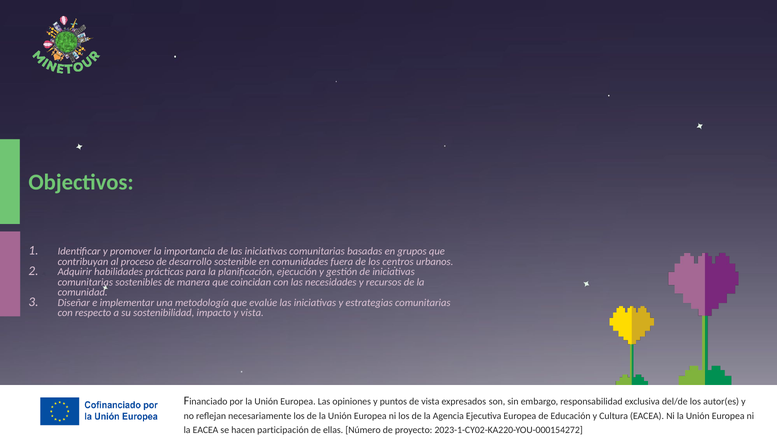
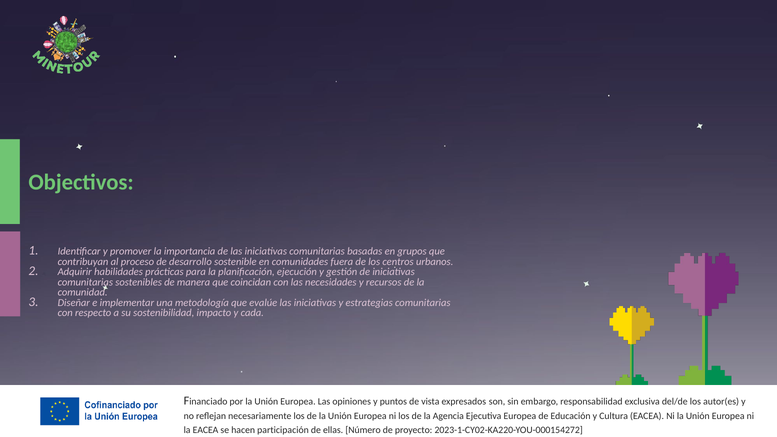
y vista: vista -> cada
